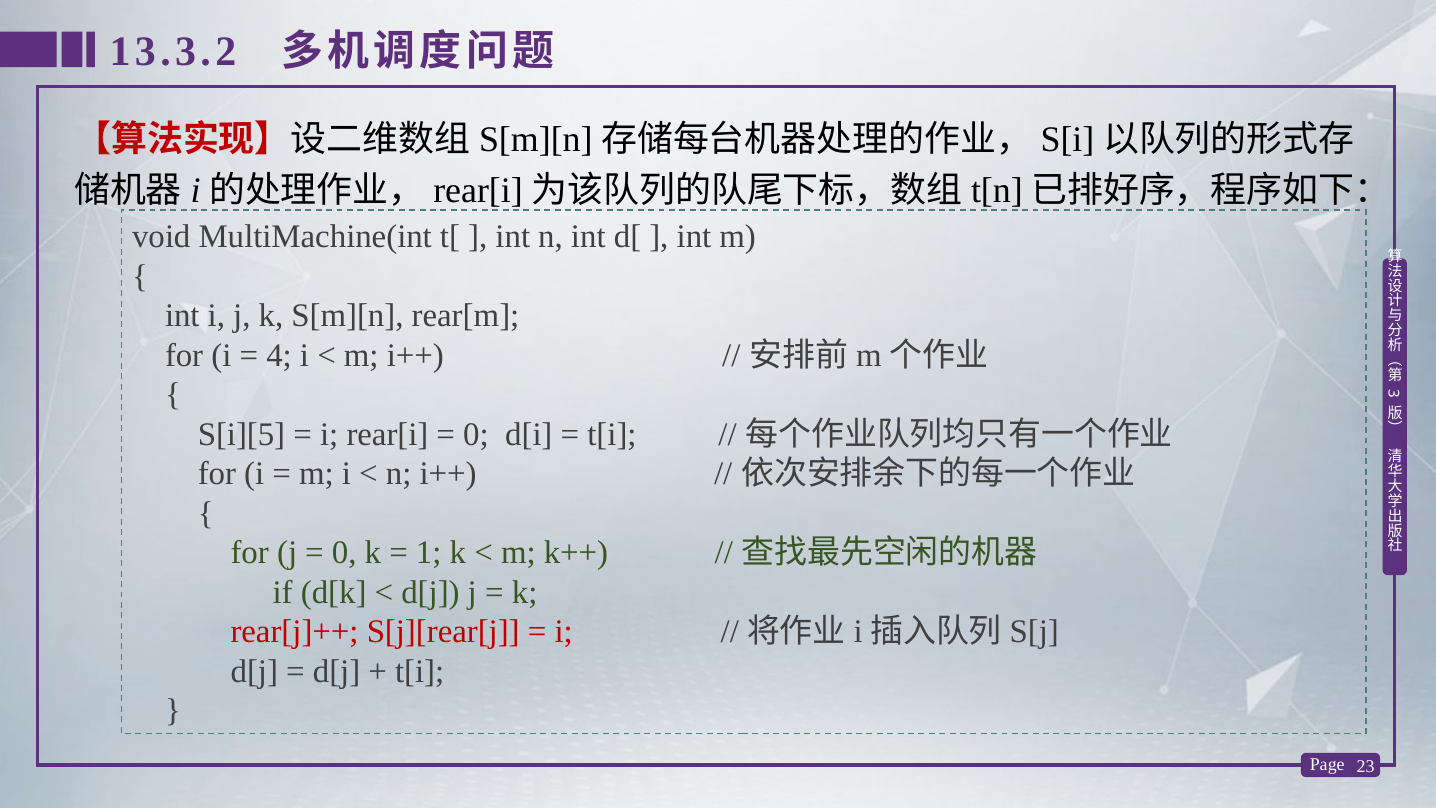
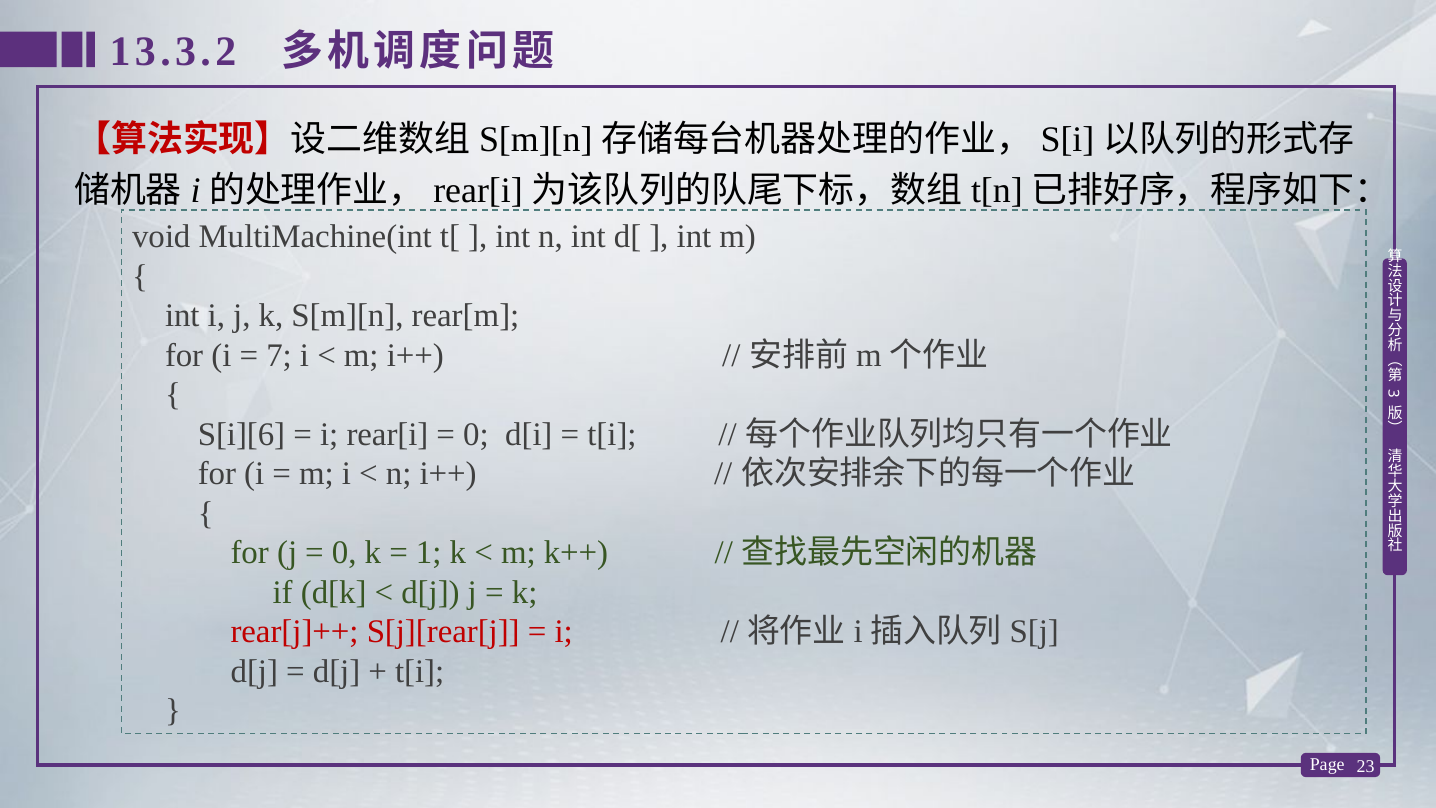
4: 4 -> 7
S[i][5: S[i][5 -> S[i][6
